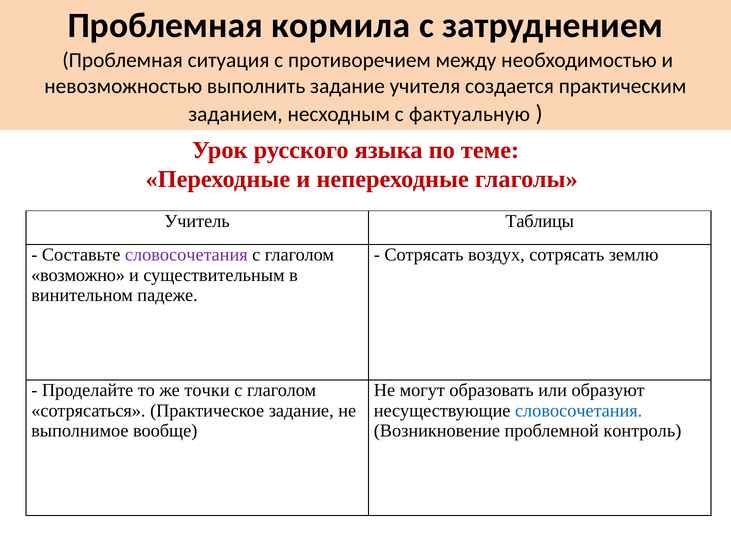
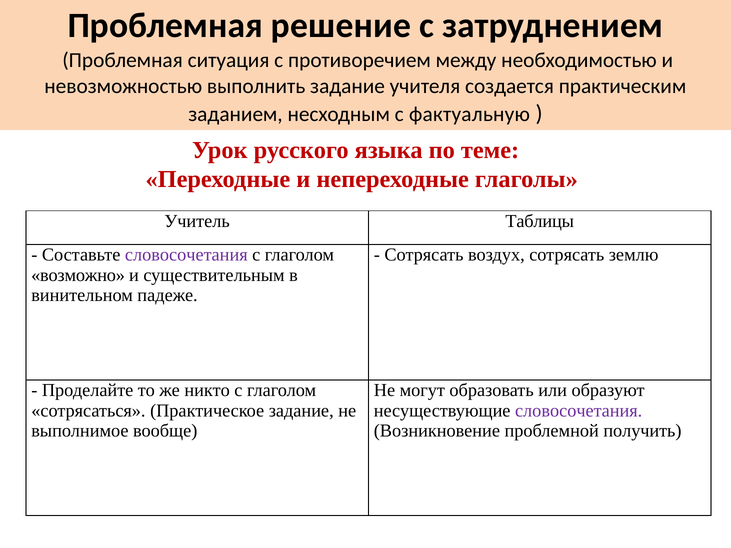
кормила: кормила -> решение
точки: точки -> никто
словосочетания at (579, 411) colour: blue -> purple
контроль: контроль -> получить
